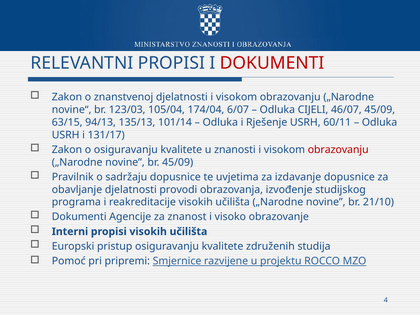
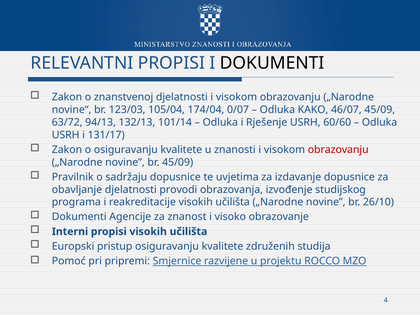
DOKUMENTI at (272, 63) colour: red -> black
6/07: 6/07 -> 0/07
CIJELI: CIJELI -> KAKO
63/15: 63/15 -> 63/72
135/13: 135/13 -> 132/13
60/11: 60/11 -> 60/60
21/10: 21/10 -> 26/10
